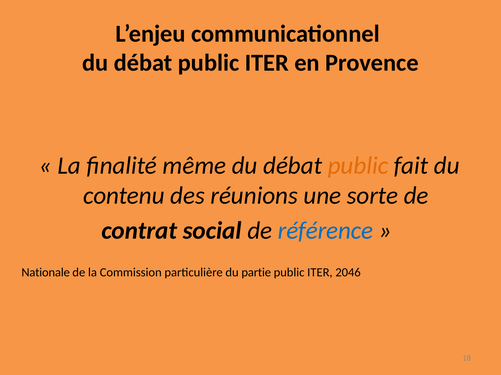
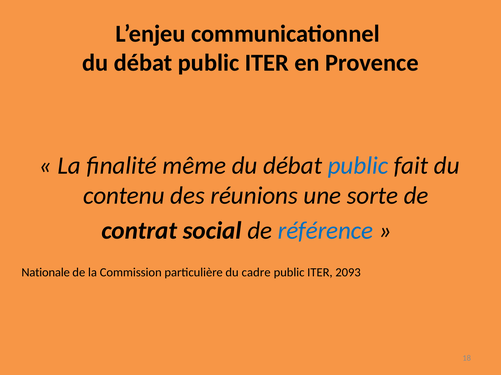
public at (358, 166) colour: orange -> blue
partie: partie -> cadre
2046: 2046 -> 2093
